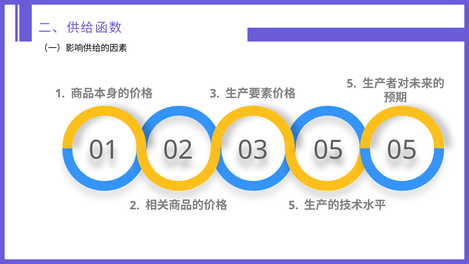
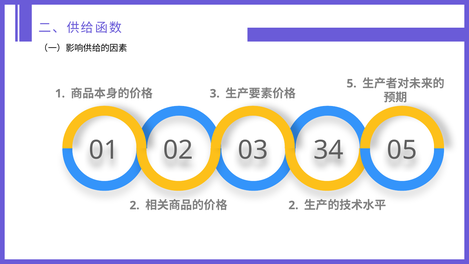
03 05: 05 -> 34
5 at (293, 205): 5 -> 2
